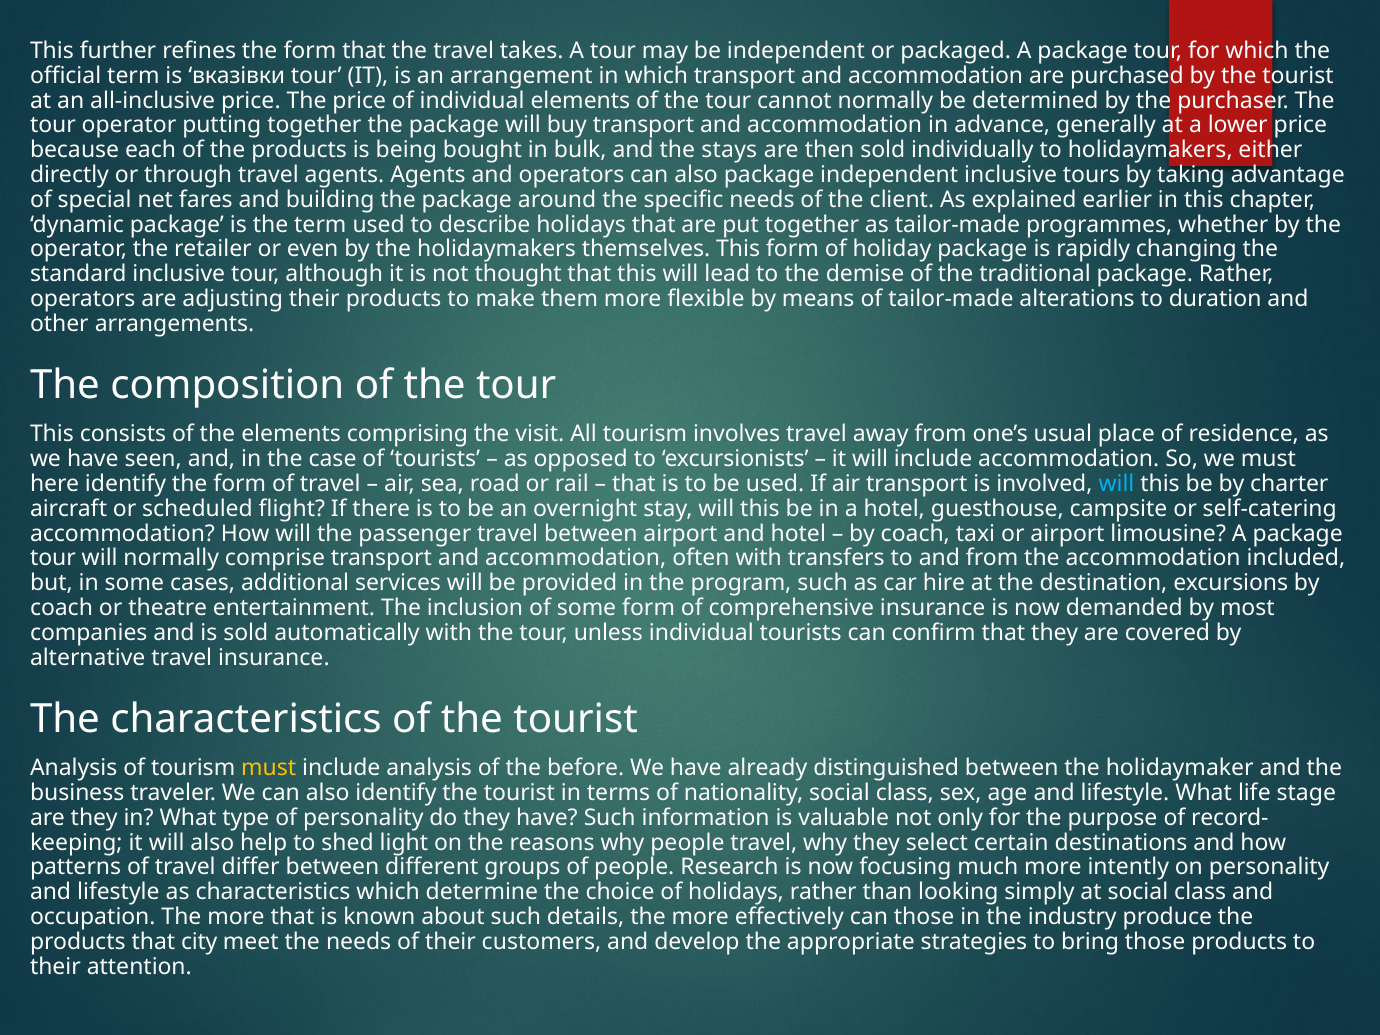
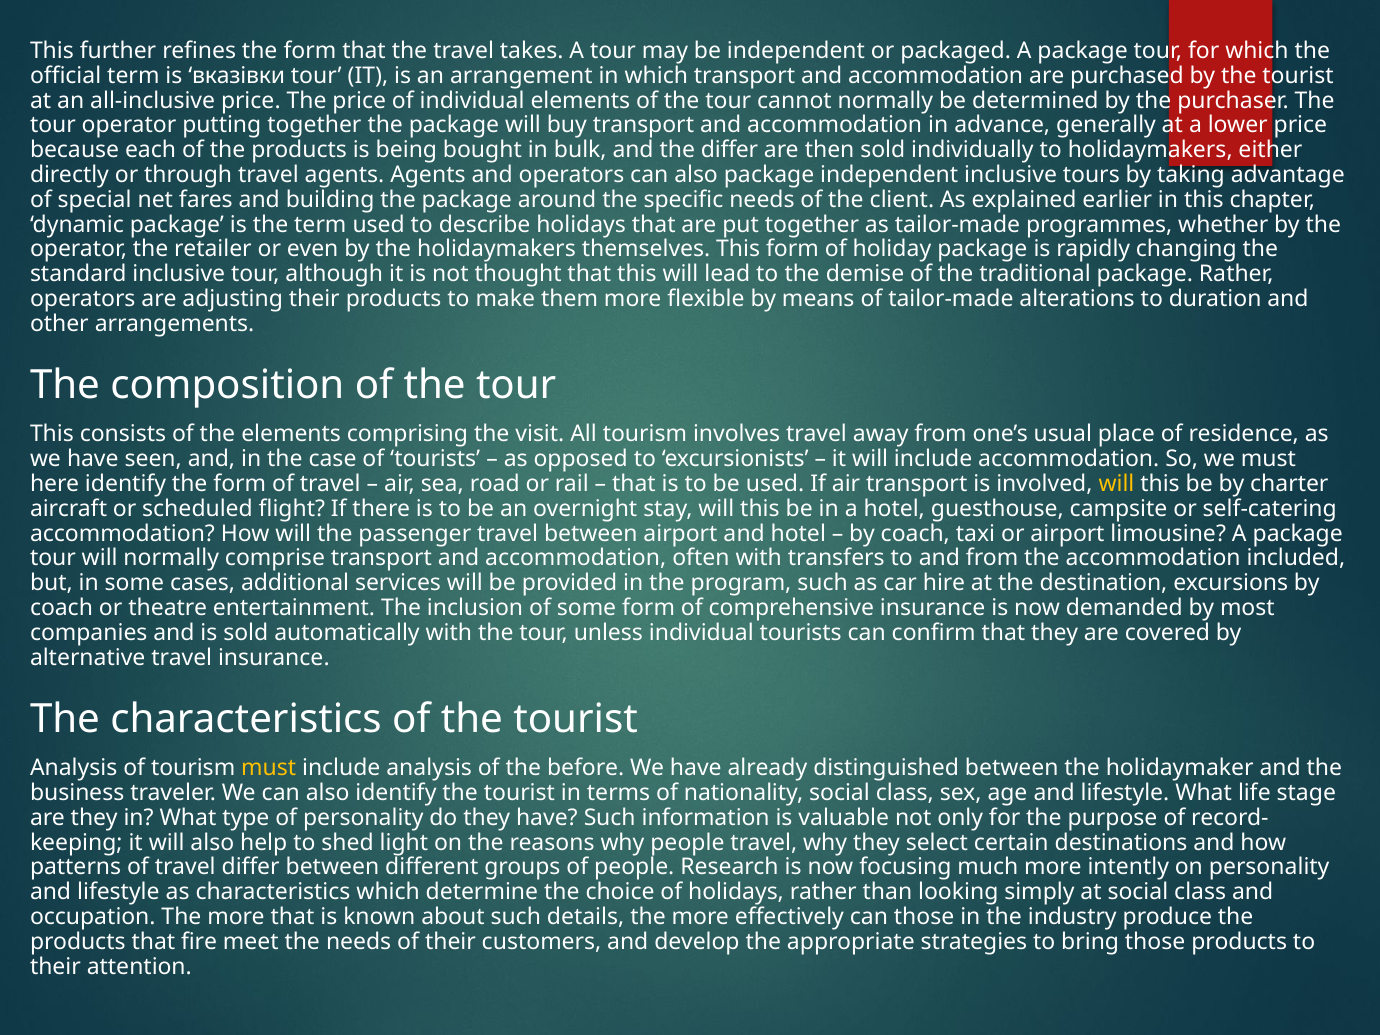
the stays: stays -> differ
will at (1117, 484) colour: light blue -> yellow
city: city -> fire
